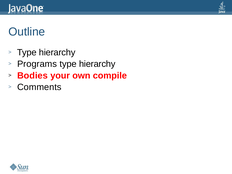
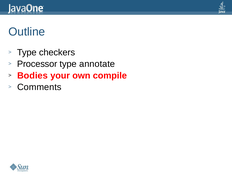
hierarchy at (57, 52): hierarchy -> checkers
Programs: Programs -> Processor
hierarchy at (97, 64): hierarchy -> annotate
